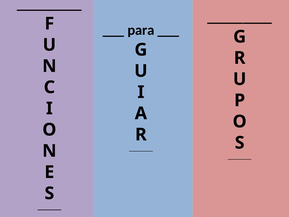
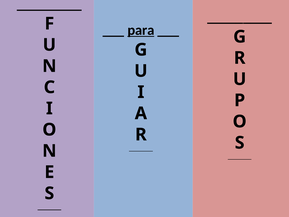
para underline: none -> present
